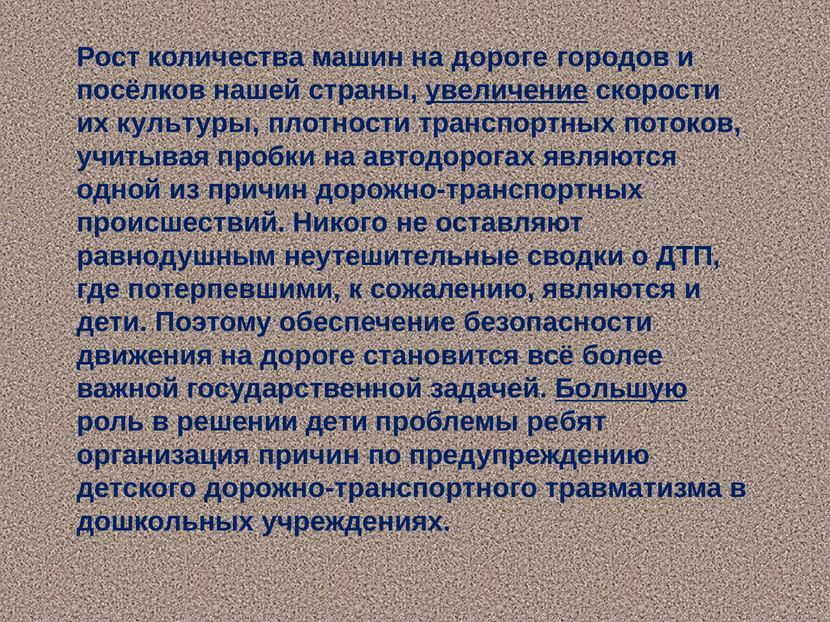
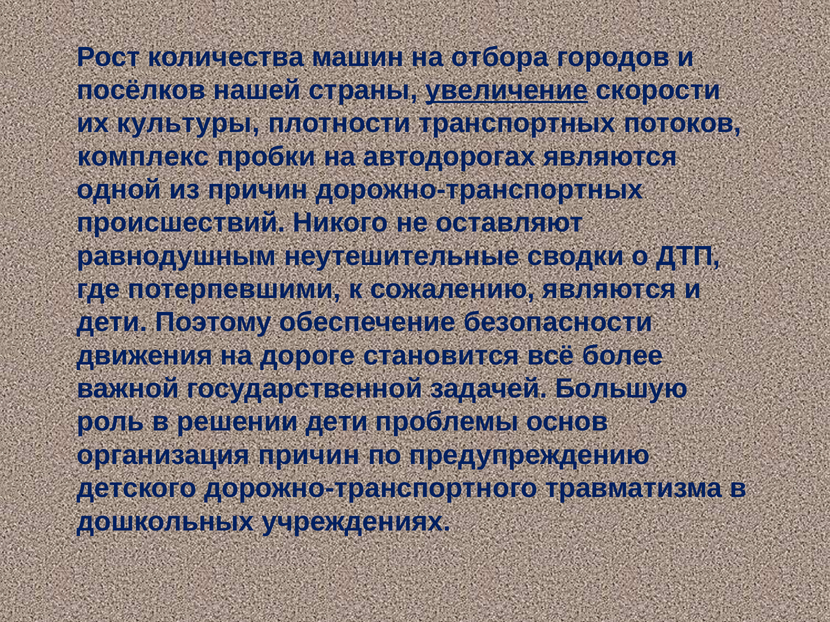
машин на дороге: дороге -> отбора
учитывая: учитывая -> комплекс
Большую underline: present -> none
ребят: ребят -> основ
